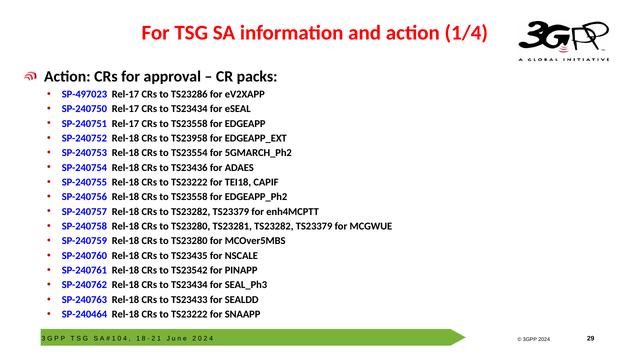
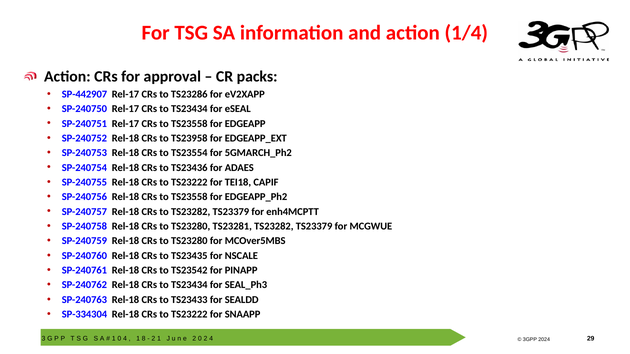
SP-497023: SP-497023 -> SP-442907
SP-240464: SP-240464 -> SP-334304
